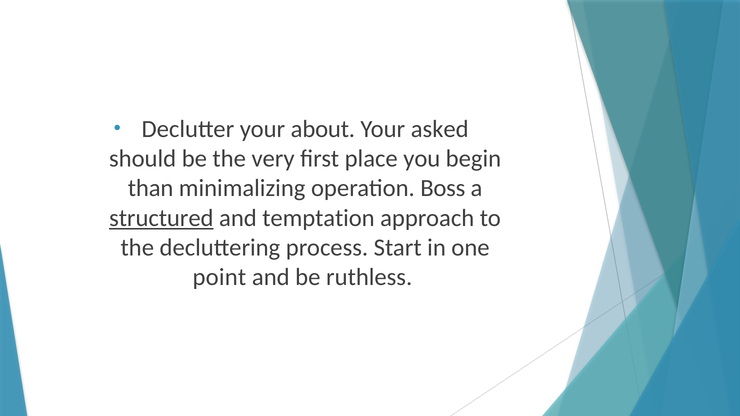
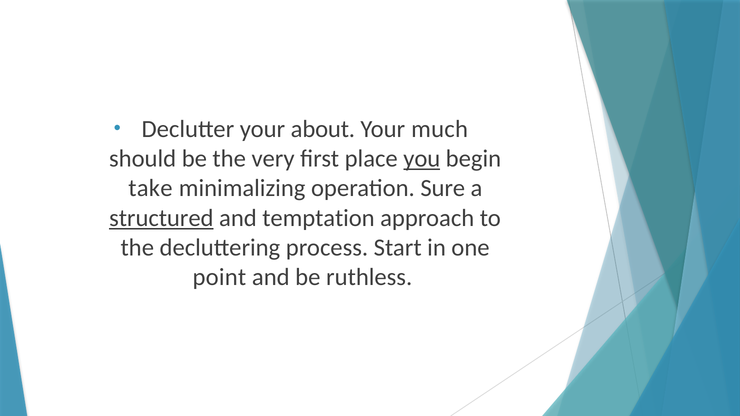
asked: asked -> much
you underline: none -> present
than: than -> take
Boss: Boss -> Sure
